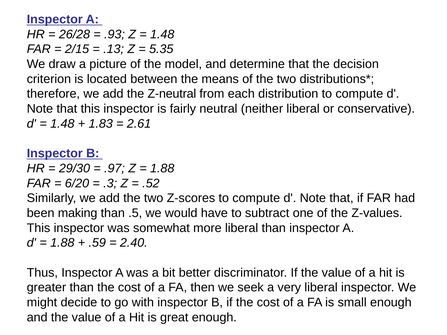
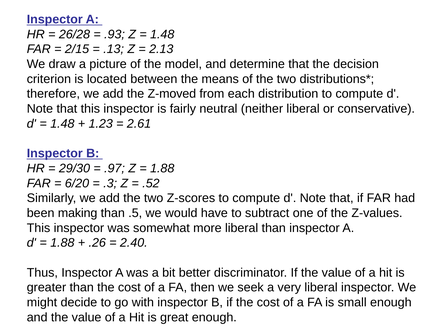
5.35: 5.35 -> 2.13
Z-neutral: Z-neutral -> Z-moved
1.83: 1.83 -> 1.23
.59: .59 -> .26
